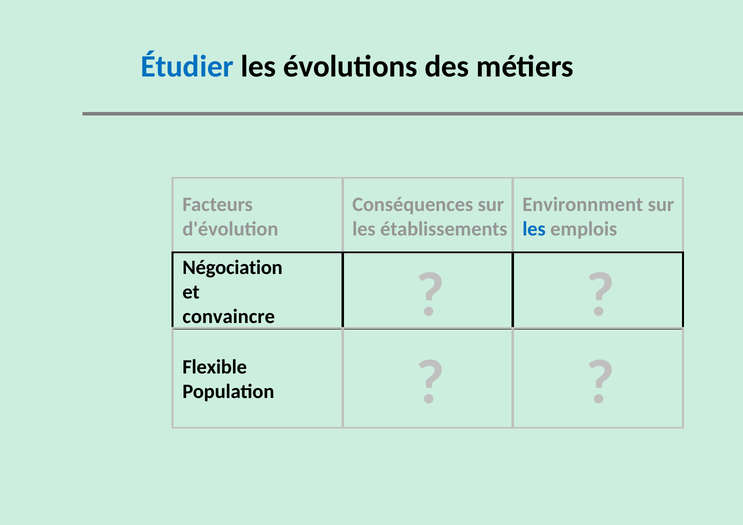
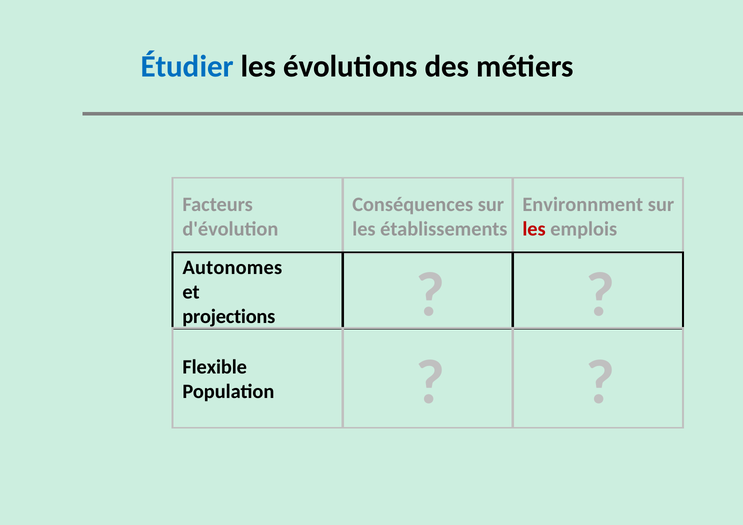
les at (534, 229) colour: blue -> red
Négociation: Négociation -> Autonomes
convaincre: convaincre -> projections
